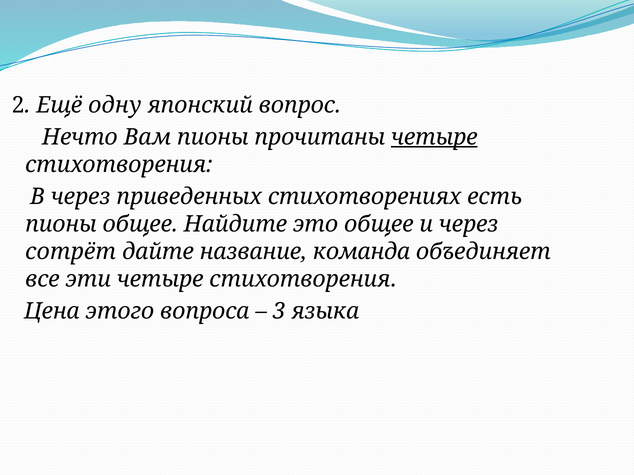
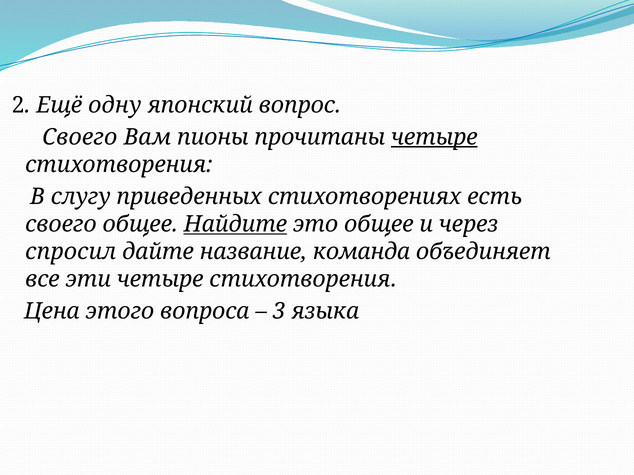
Нечто at (80, 137): Нечто -> Своего
В через: через -> слугу
пионы at (61, 224): пионы -> своего
Найдите underline: none -> present
сотрёт: сотрёт -> спросил
